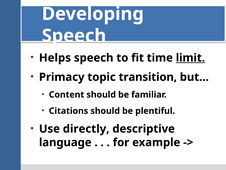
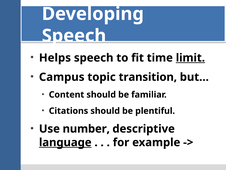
Primacy: Primacy -> Campus
directly: directly -> number
language underline: none -> present
